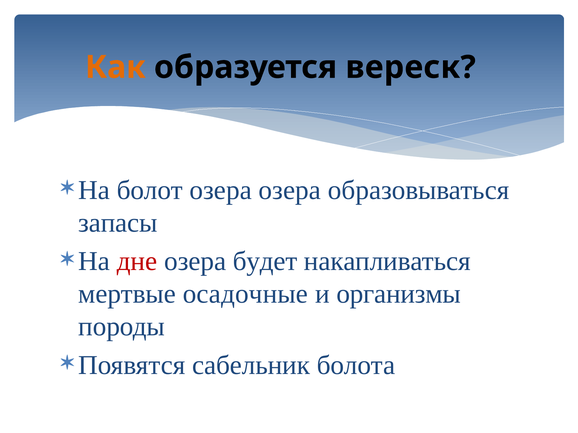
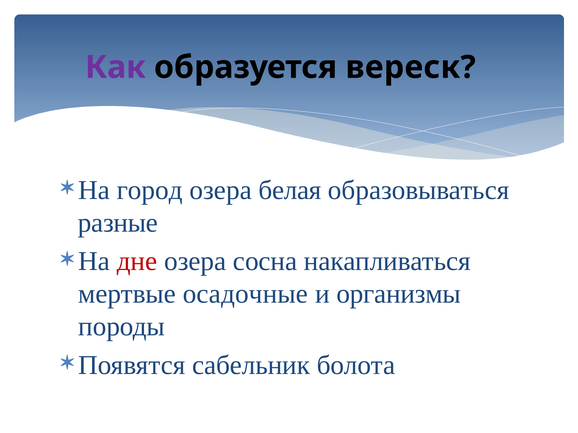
Как colour: orange -> purple
болот: болот -> город
озера озера: озера -> белая
запасы: запасы -> разные
будет: будет -> сосна
